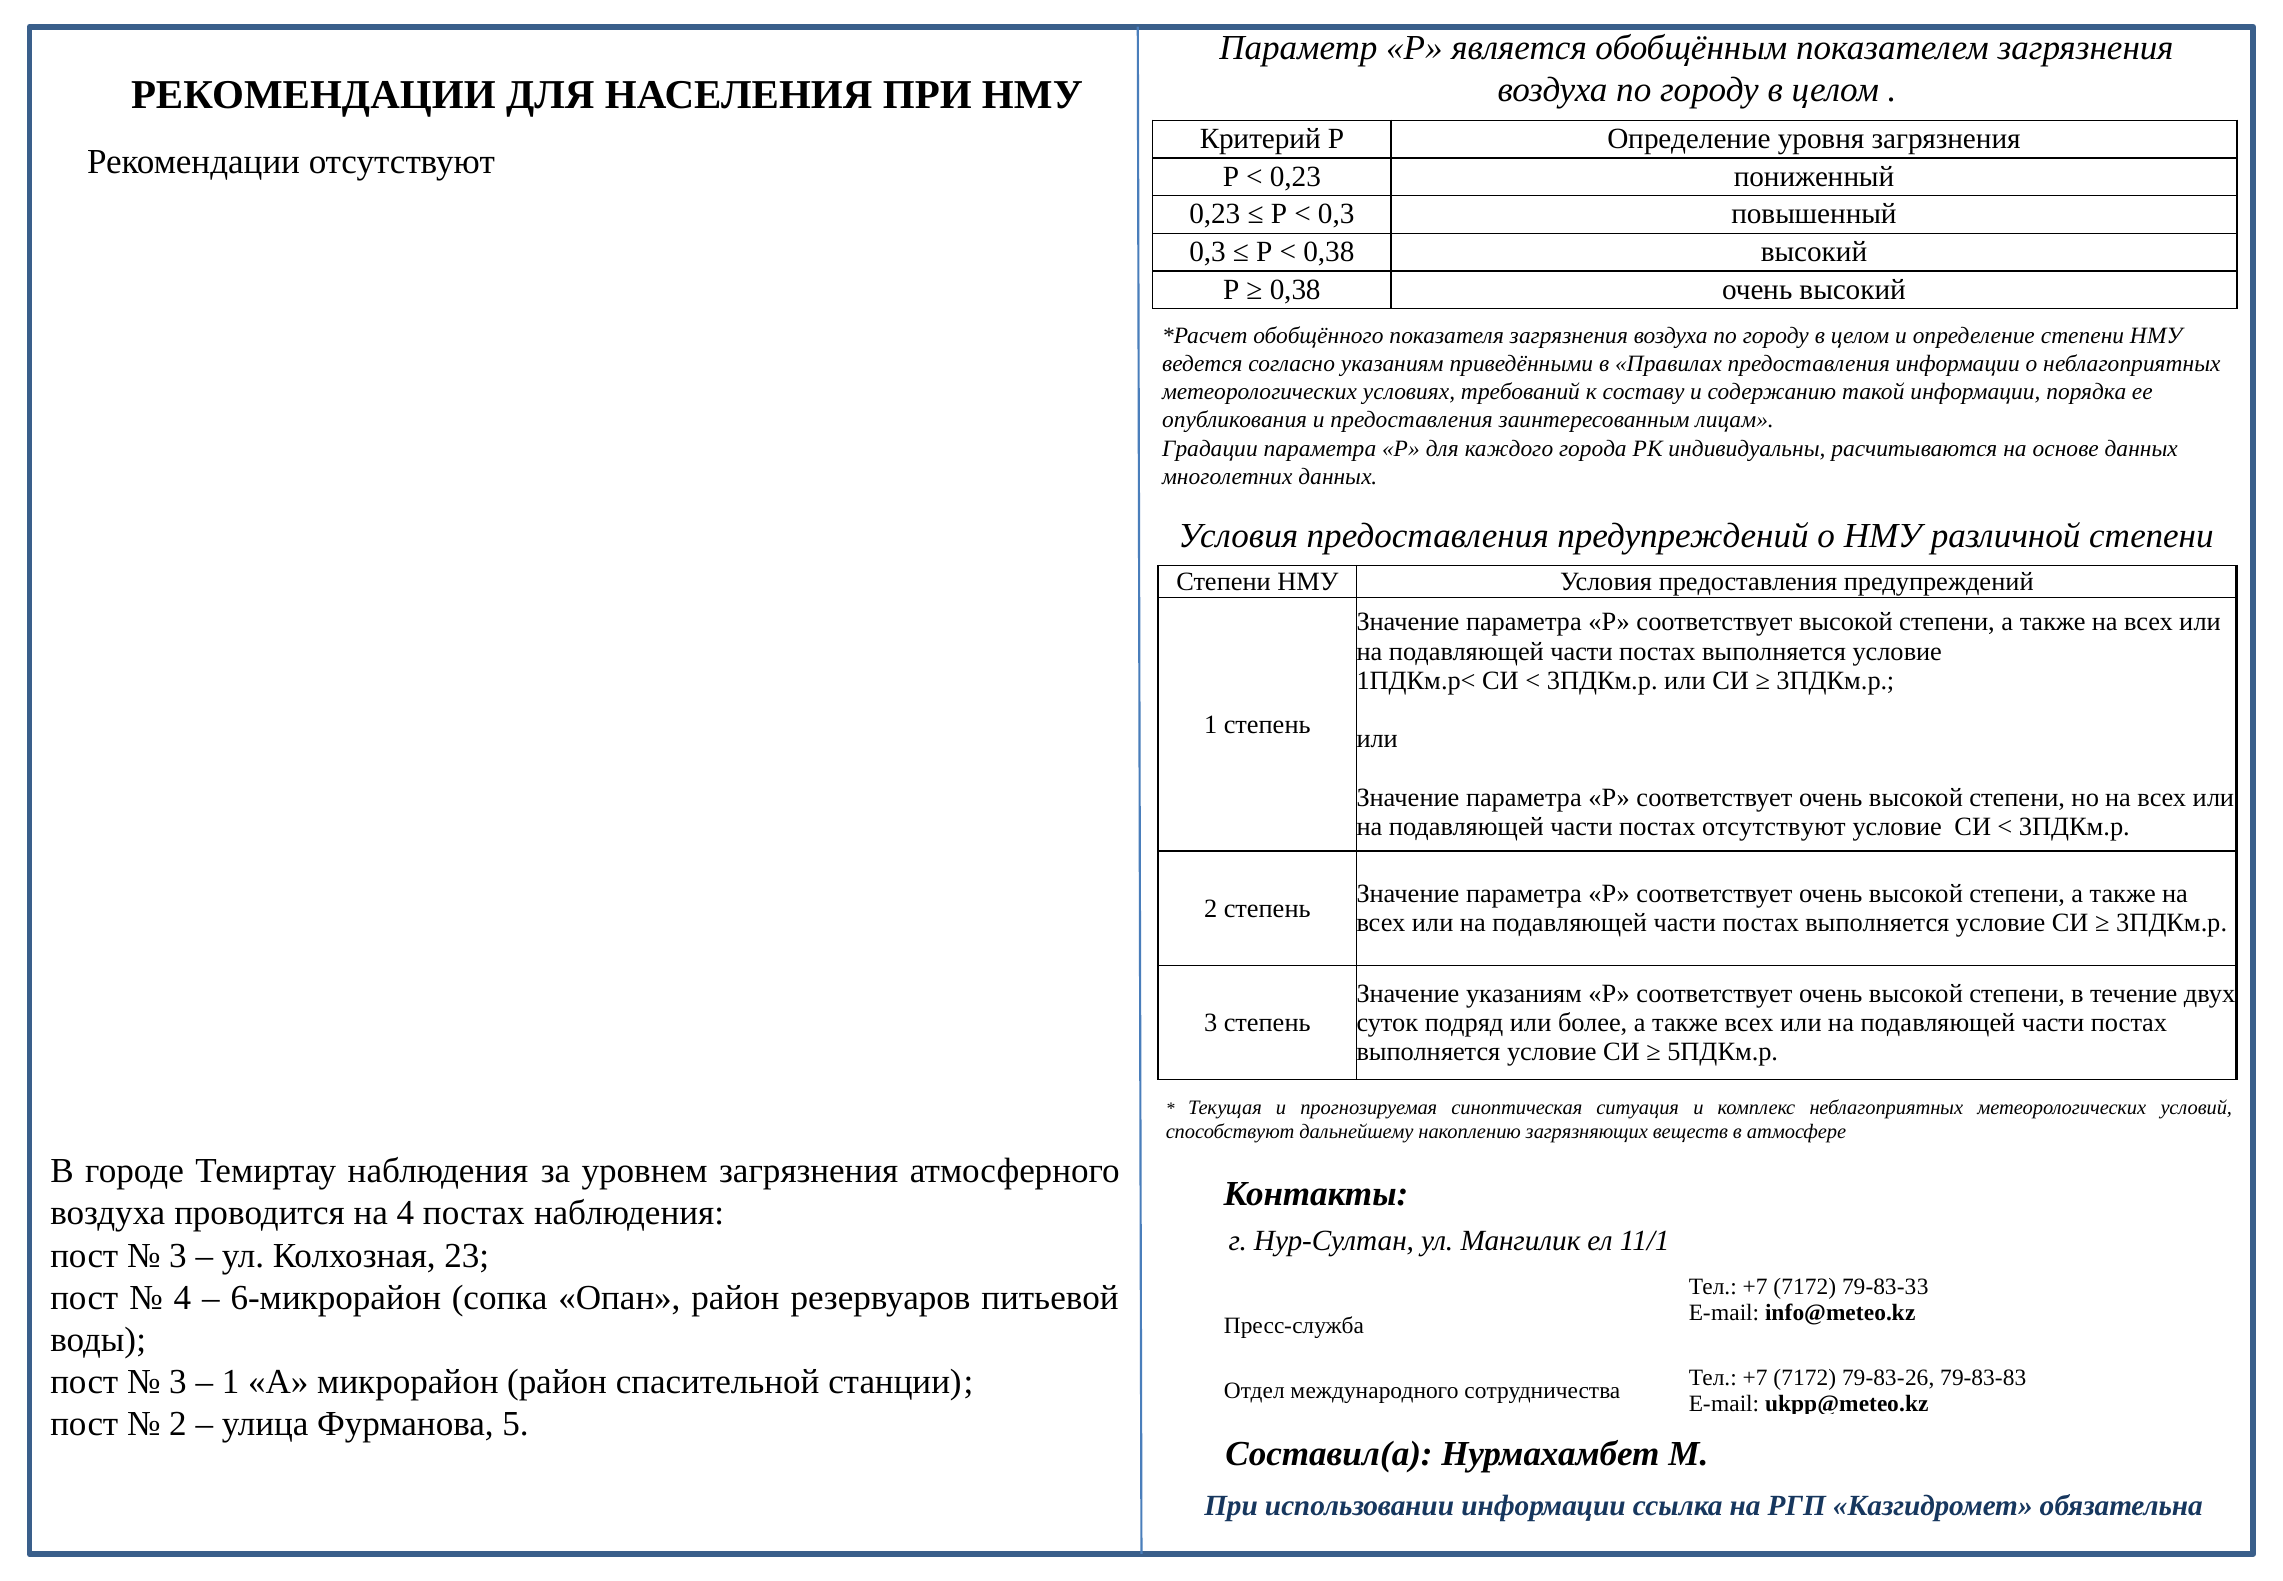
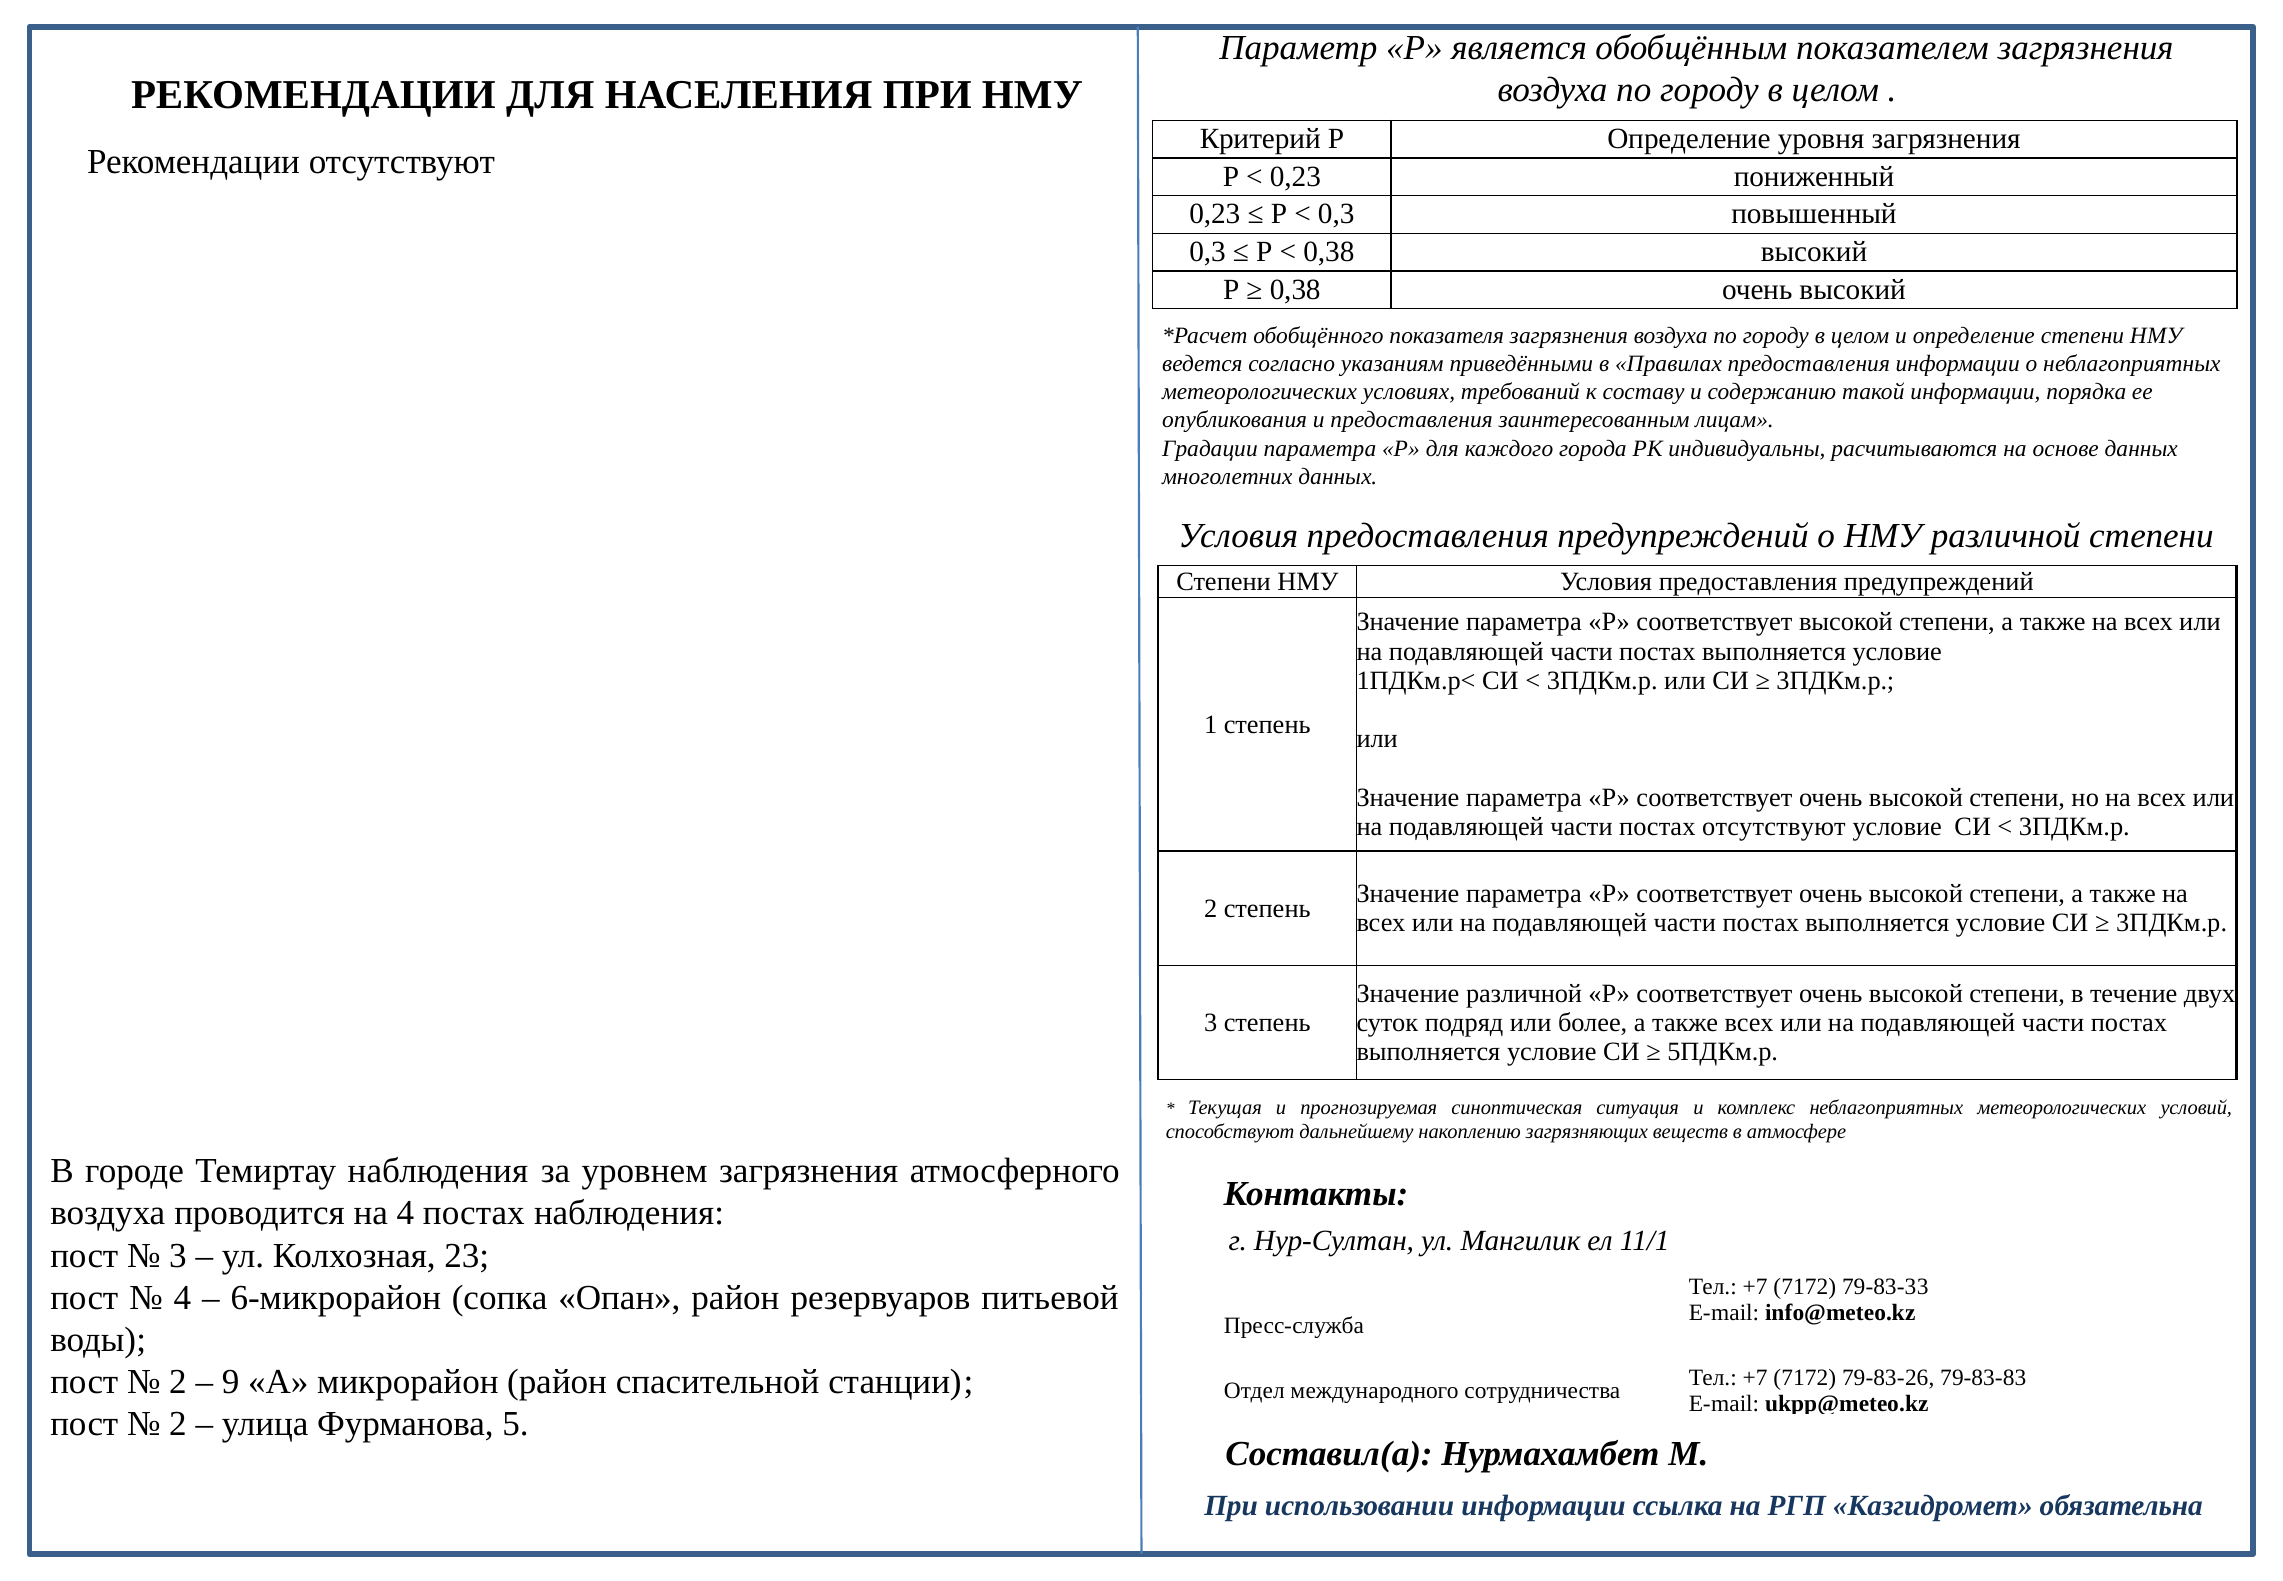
Значение указаниям: указаниям -> различной
3 at (178, 1382): 3 -> 2
1 at (231, 1382): 1 -> 9
